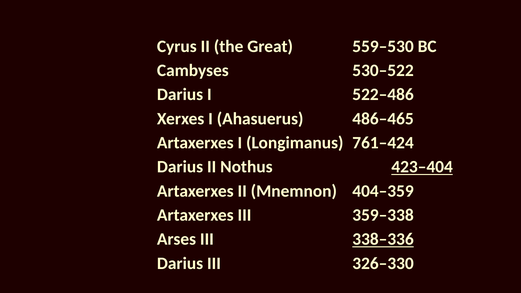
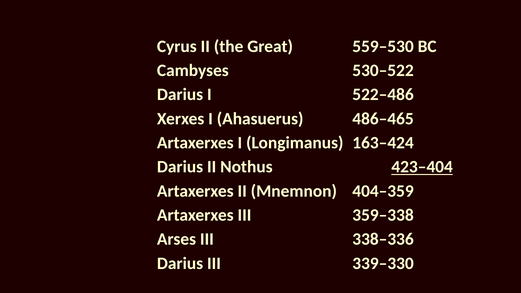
761–424: 761–424 -> 163–424
338–336 underline: present -> none
326–330: 326–330 -> 339–330
